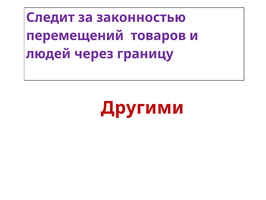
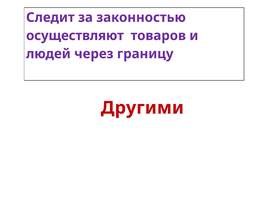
перемещений: перемещений -> осуществляют
